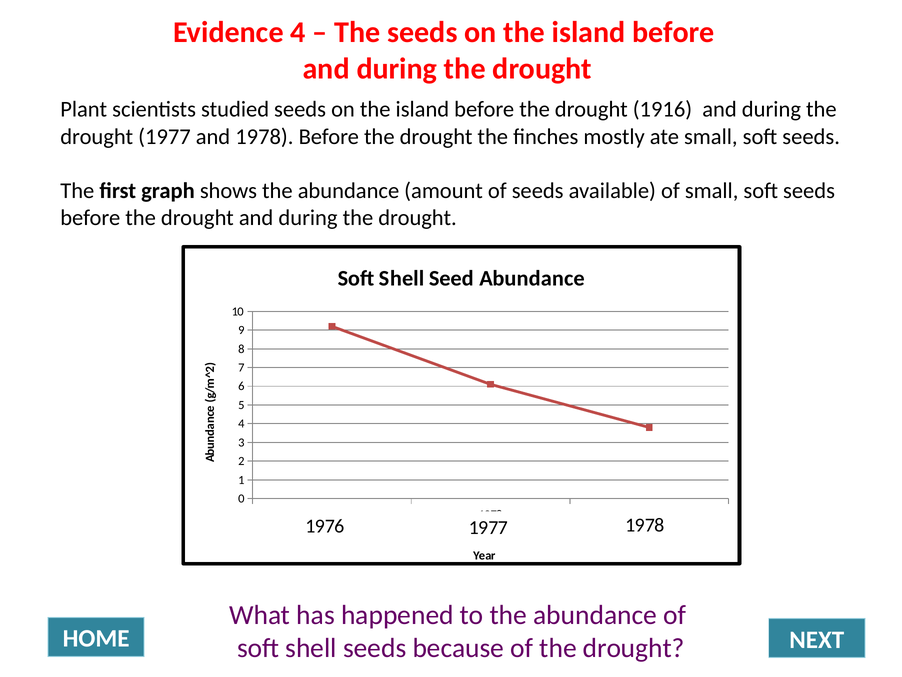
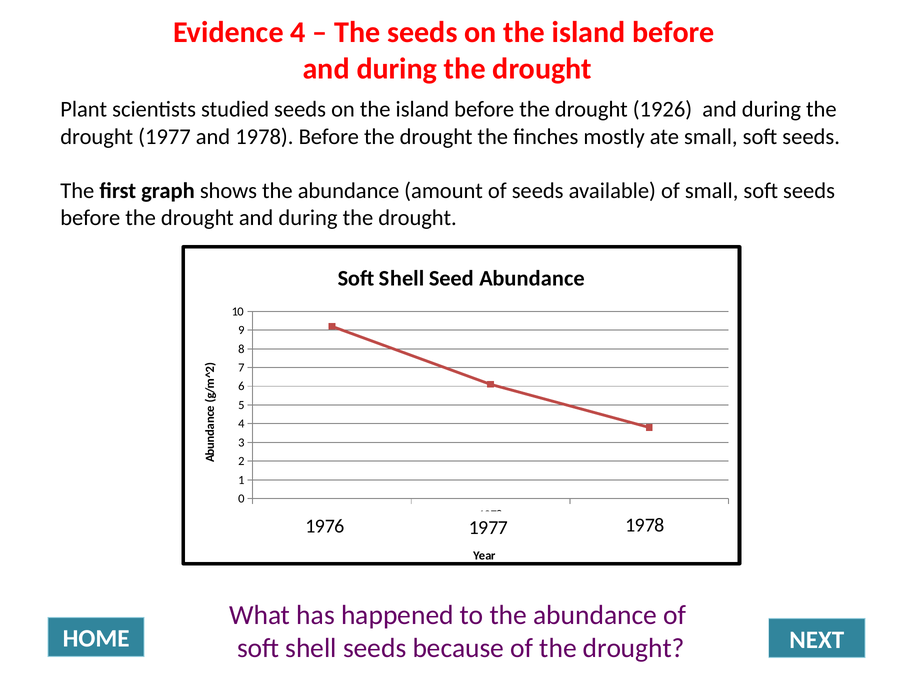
1916: 1916 -> 1926
